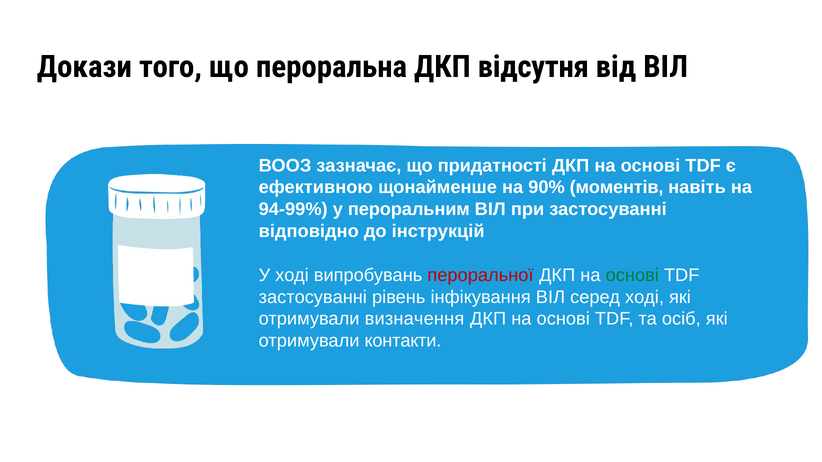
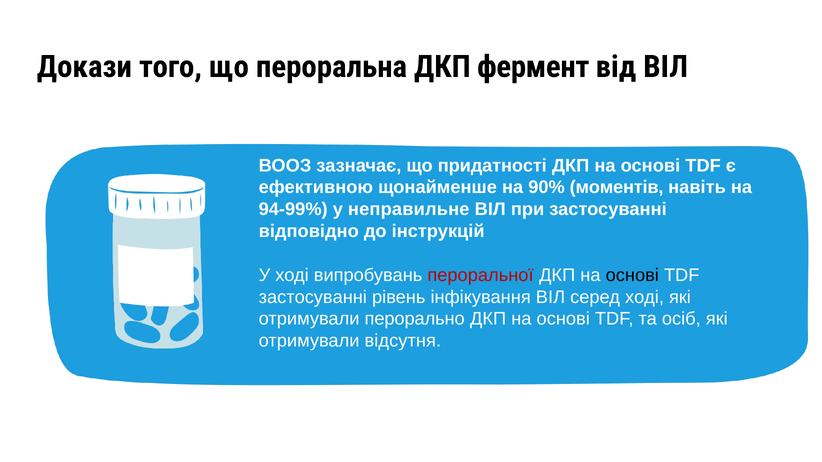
відсутня: відсутня -> фермент
пероральним: пероральним -> неправильне
основі at (632, 275) colour: green -> black
визначення: визначення -> перорально
контакти: контакти -> відсутня
